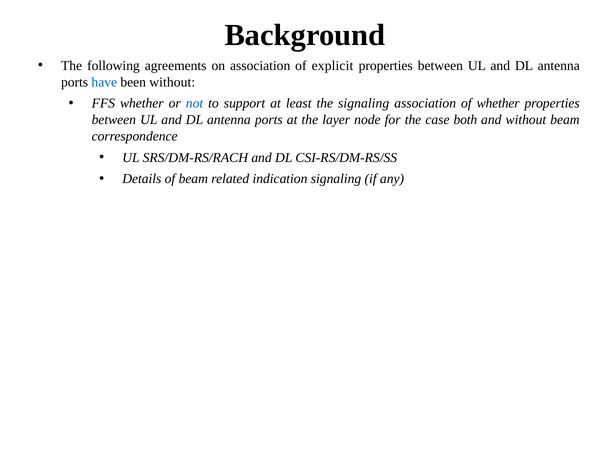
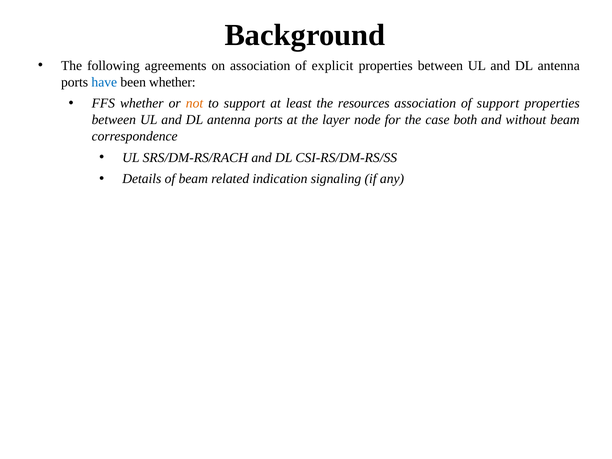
been without: without -> whether
not colour: blue -> orange
the signaling: signaling -> resources
of whether: whether -> support
